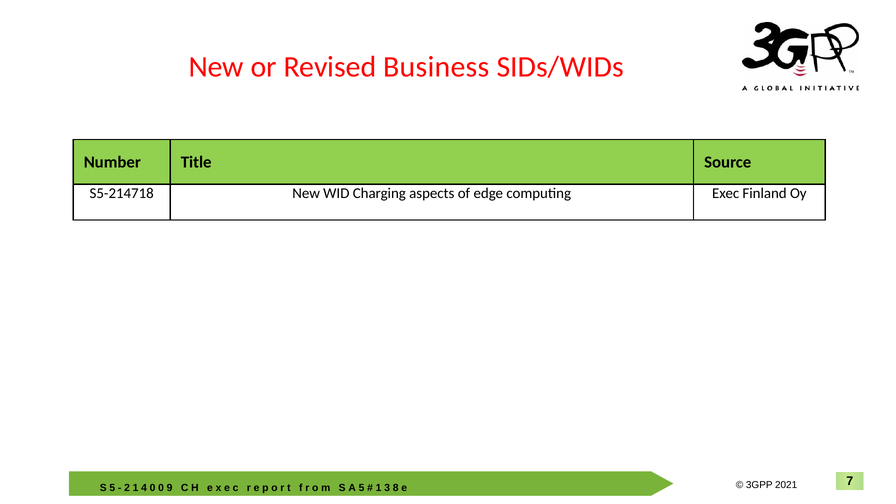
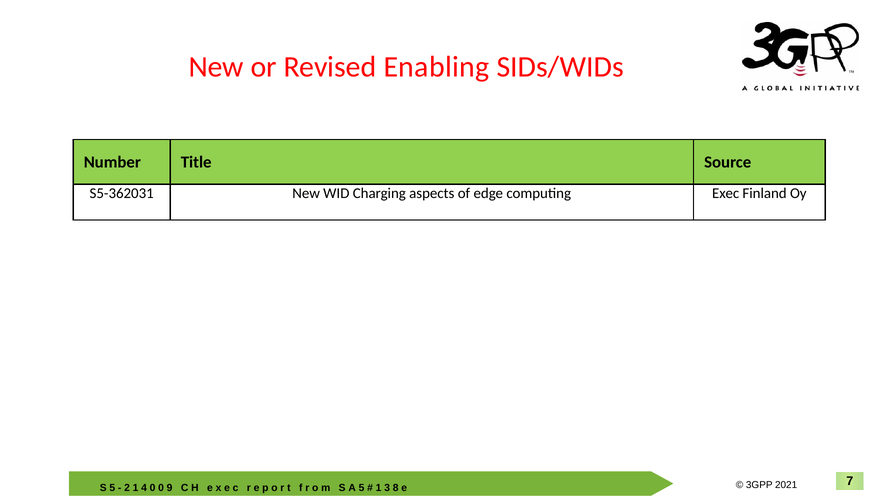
Business: Business -> Enabling
S5-214718: S5-214718 -> S5-362031
